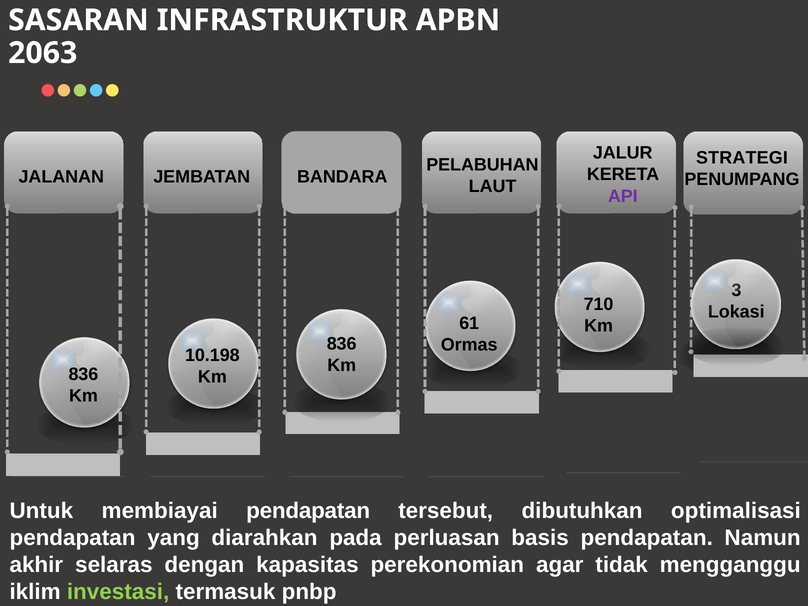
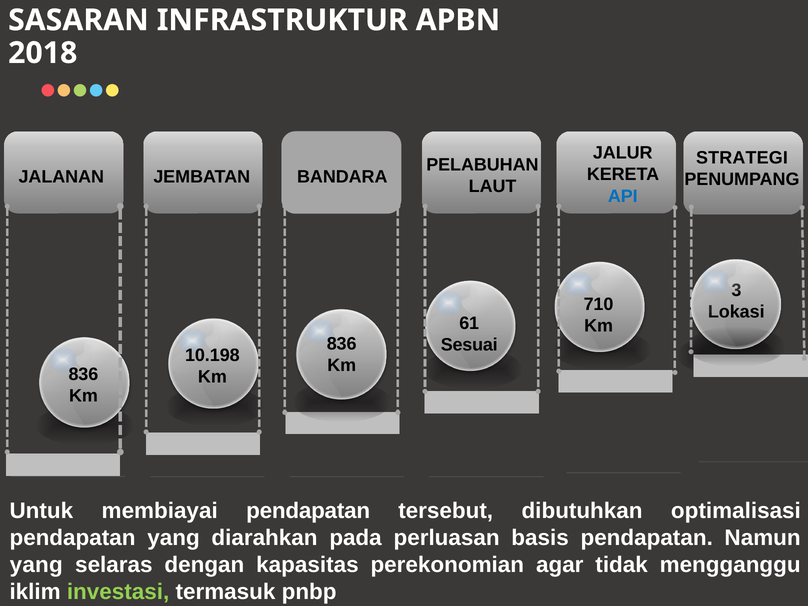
2063: 2063 -> 2018
API colour: purple -> blue
Ormas: Ormas -> Sesuai
akhir at (36, 565): akhir -> yang
